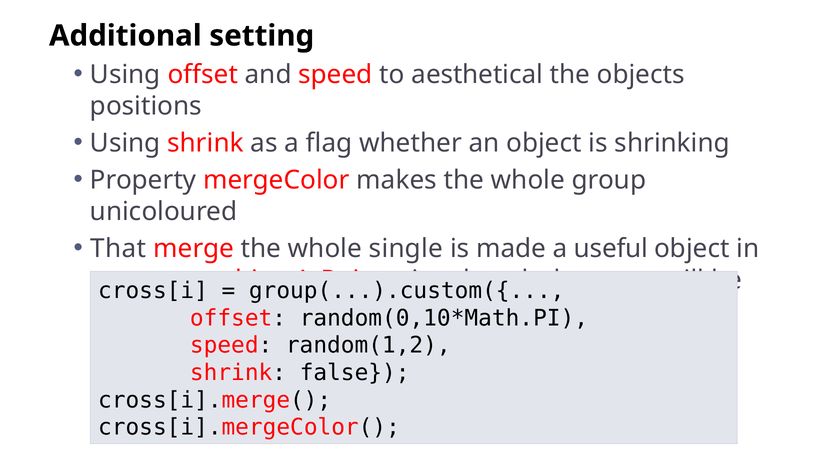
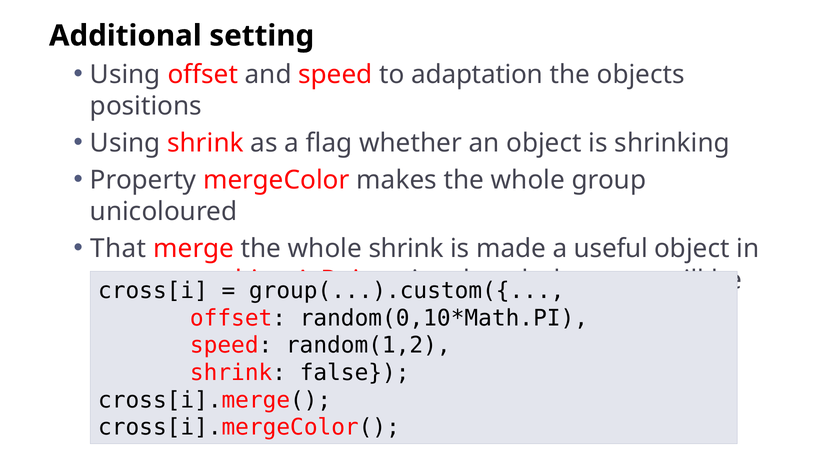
aesthetical: aesthetical -> adaptation
whole single: single -> shrink
